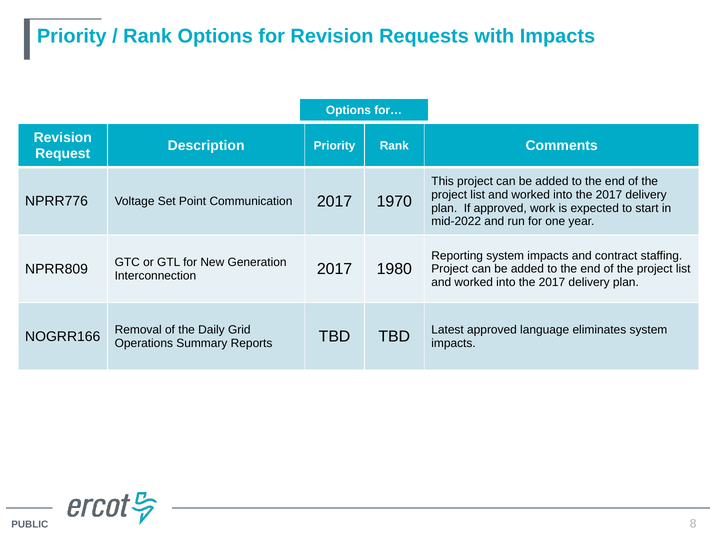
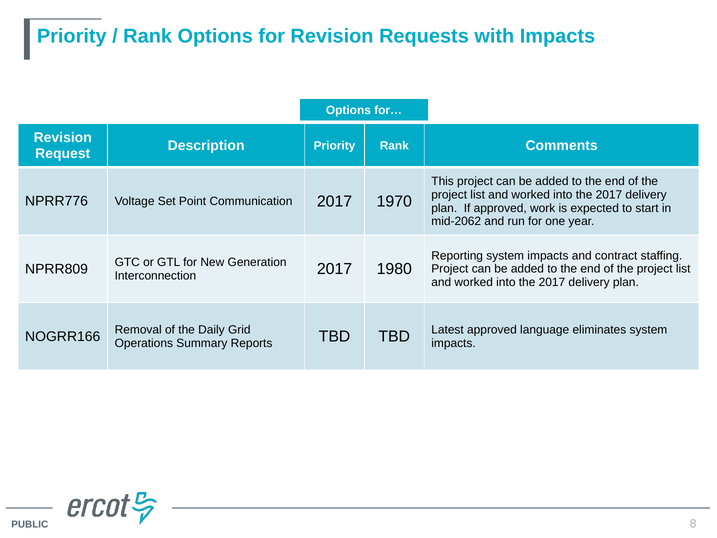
mid-2022: mid-2022 -> mid-2062
